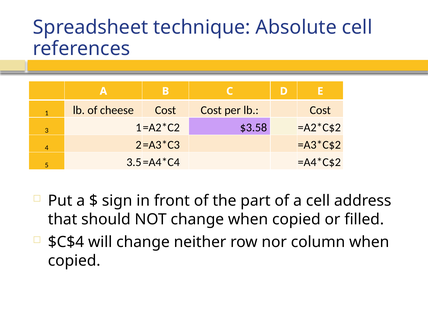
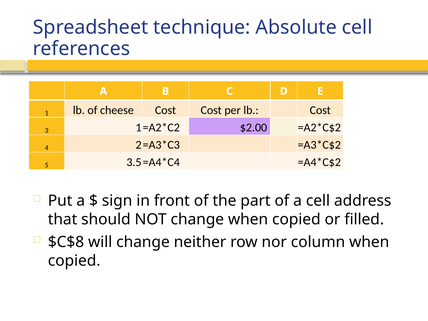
$3.58: $3.58 -> $2.00
$C$4: $C$4 -> $C$8
